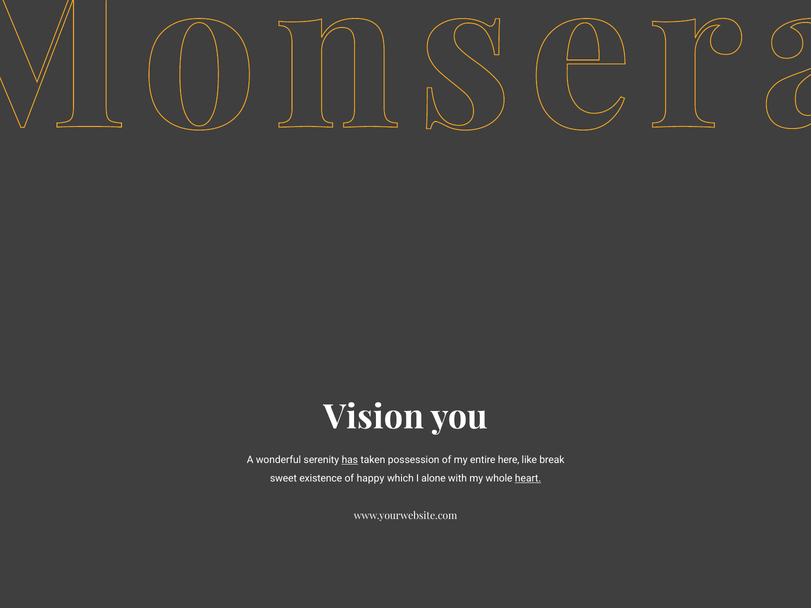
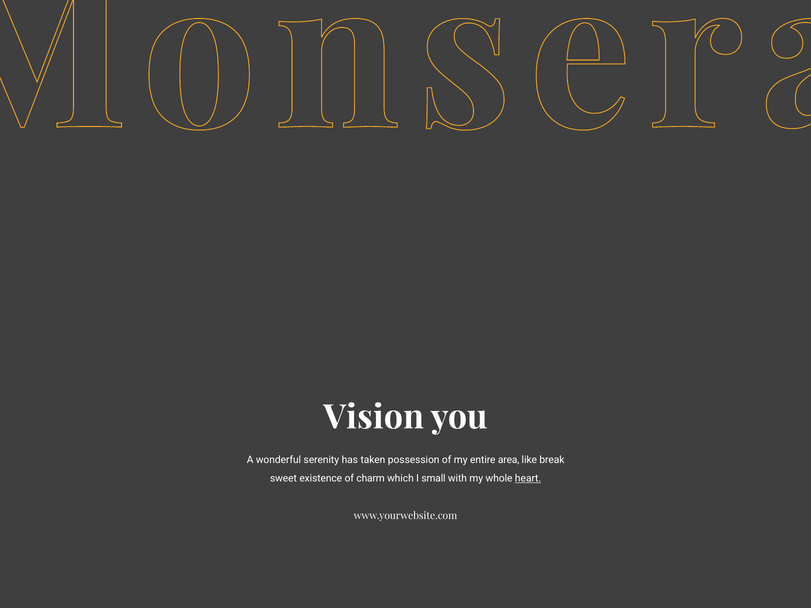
has underline: present -> none
here: here -> area
happy: happy -> charm
alone: alone -> small
